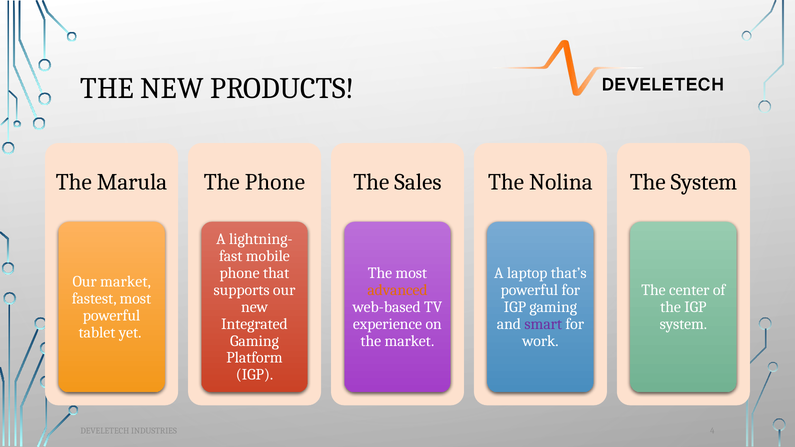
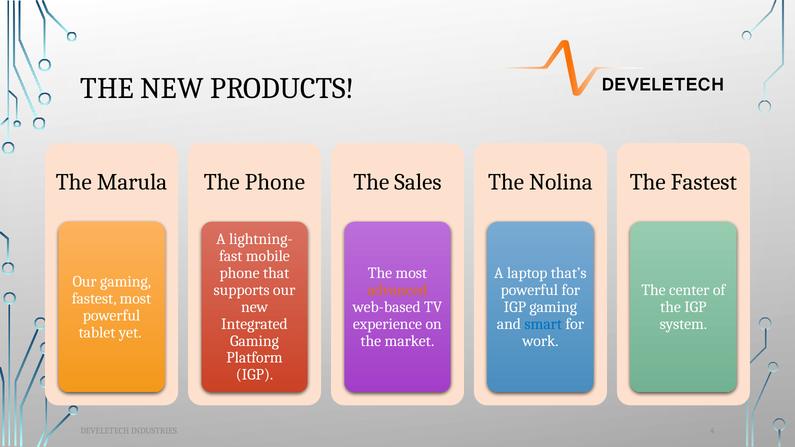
The System: System -> Fastest
Our market: market -> gaming
smart colour: purple -> blue
